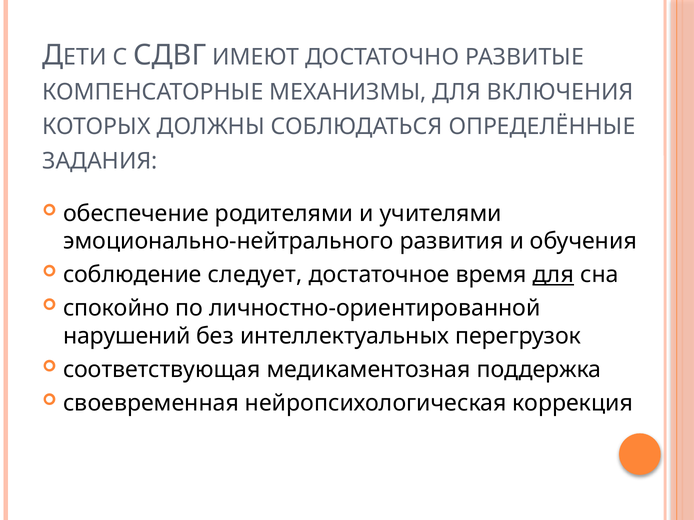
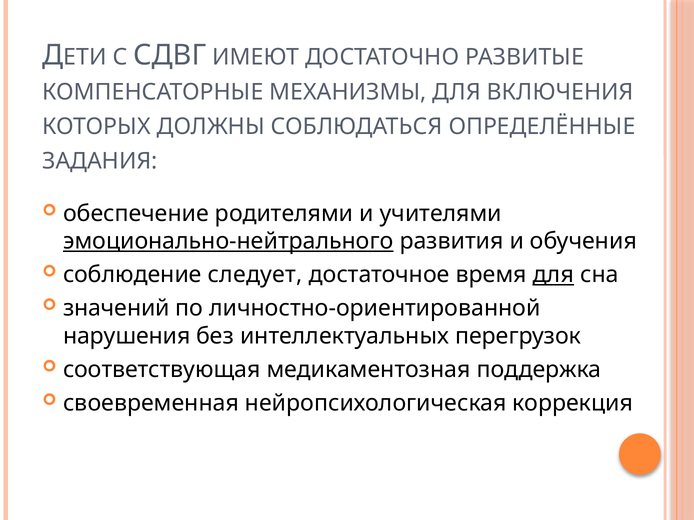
эмоционально-нейтрального underline: none -> present
спокойно: спокойно -> значений
нарушений: нарушений -> нарушения
